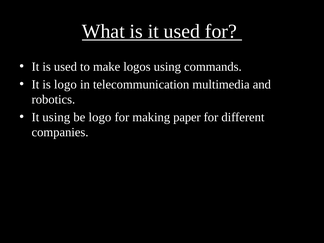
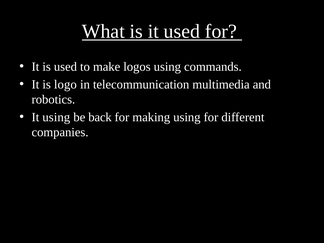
be logo: logo -> back
making paper: paper -> using
